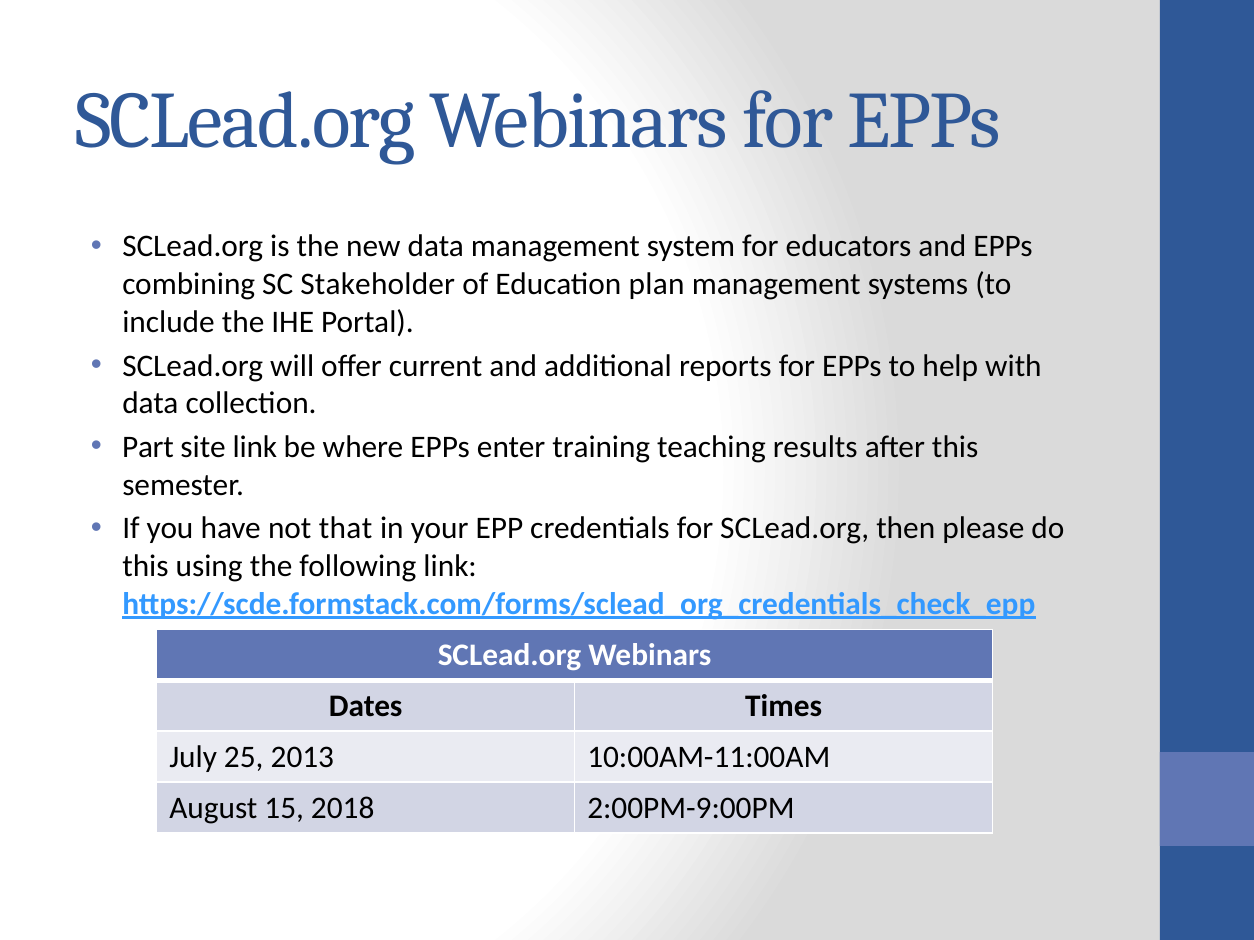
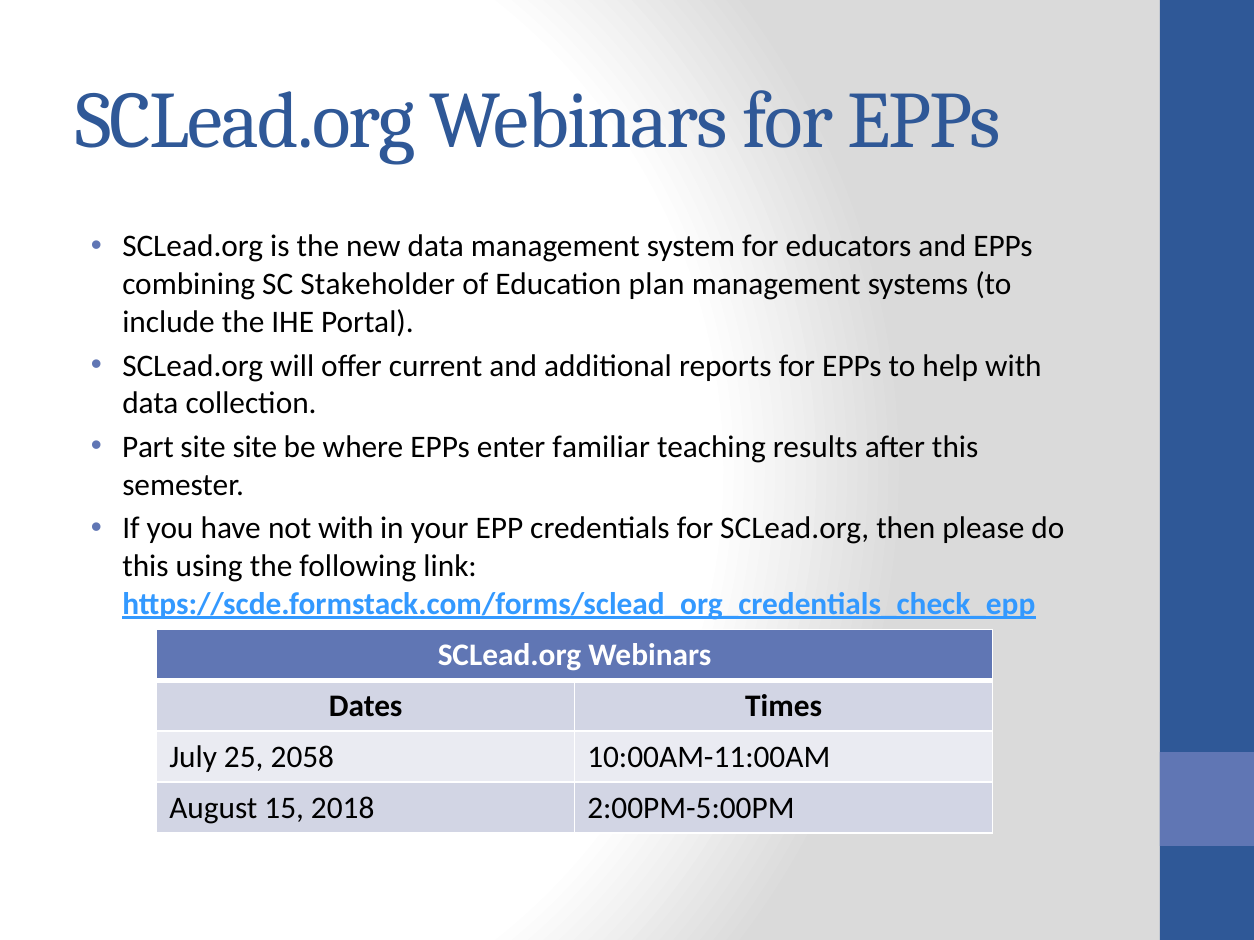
site link: link -> site
training: training -> familiar
not that: that -> with
2013: 2013 -> 2058
2:00PM-9:00PM: 2:00PM-9:00PM -> 2:00PM-5:00PM
